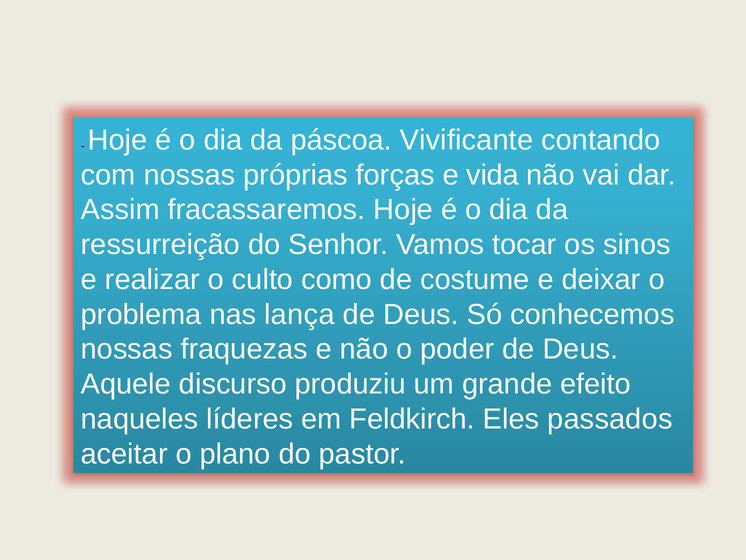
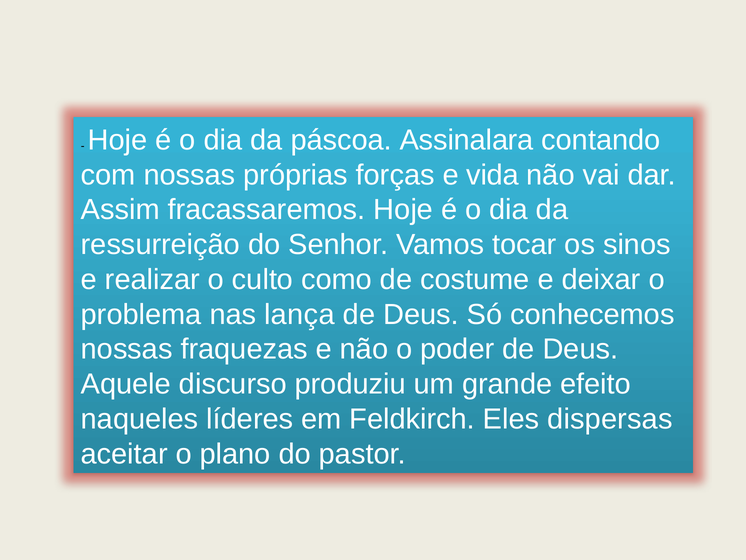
Vivificante: Vivificante -> Assinalara
passados: passados -> dispersas
